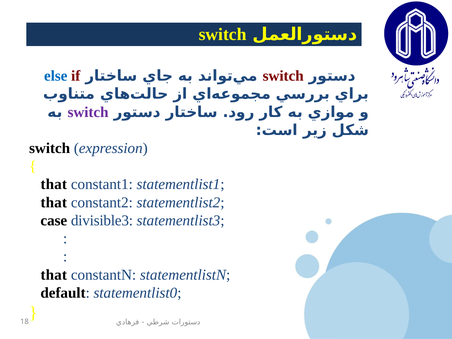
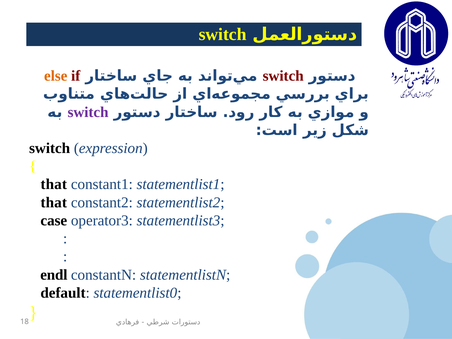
else colour: blue -> orange
divisible3: divisible3 -> operator3
that at (54, 275): that -> endl
